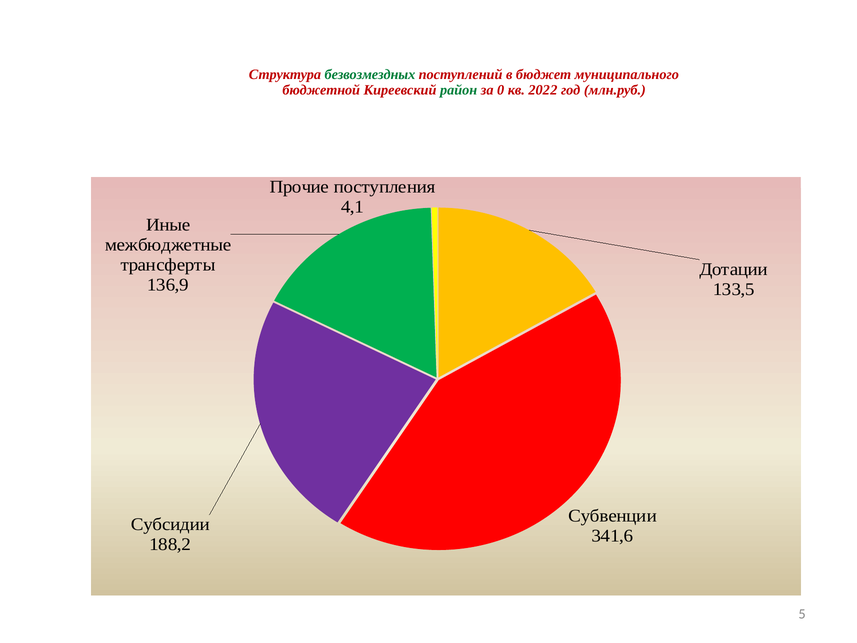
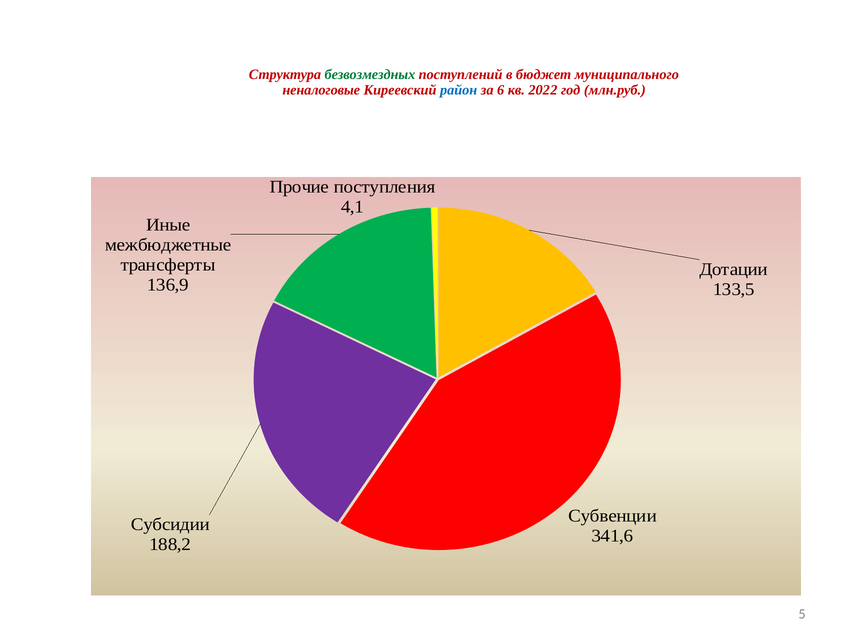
бюджетной: бюджетной -> неналоговые
район colour: green -> blue
0: 0 -> 6
